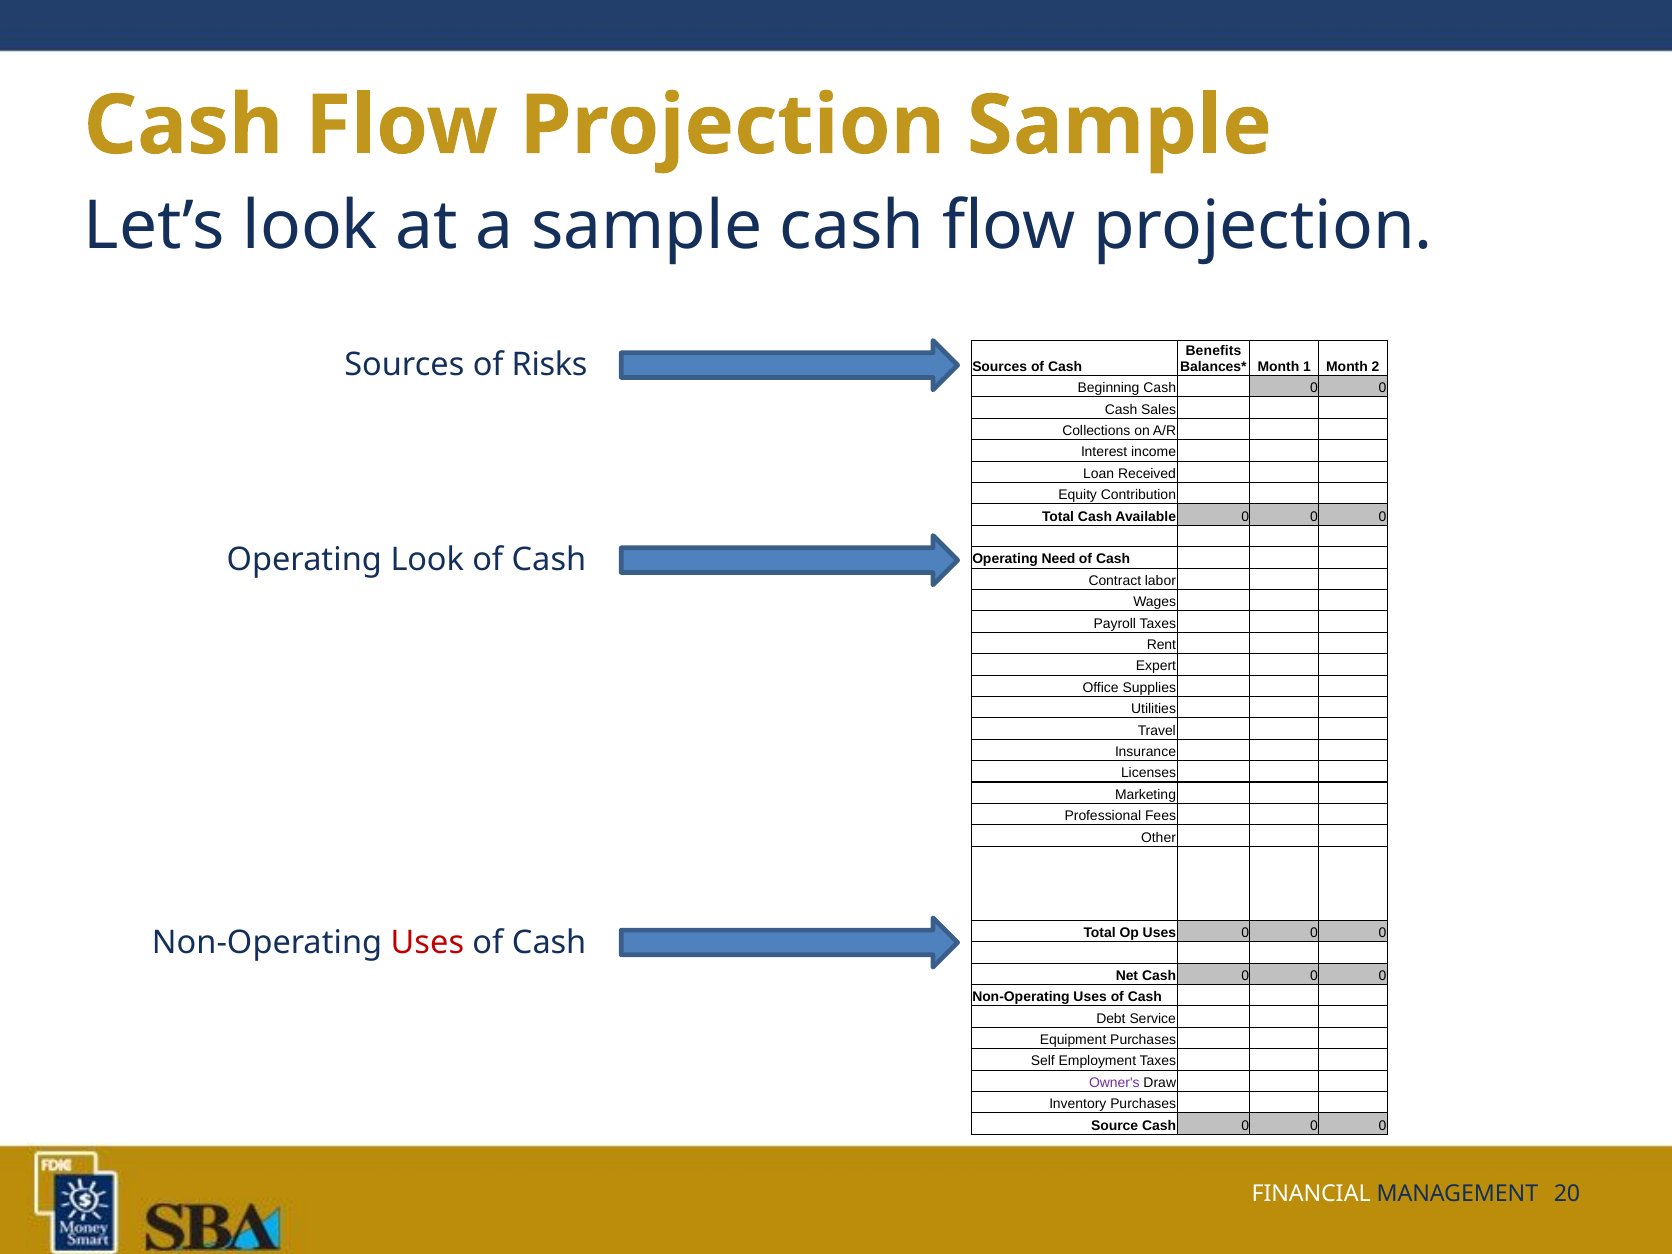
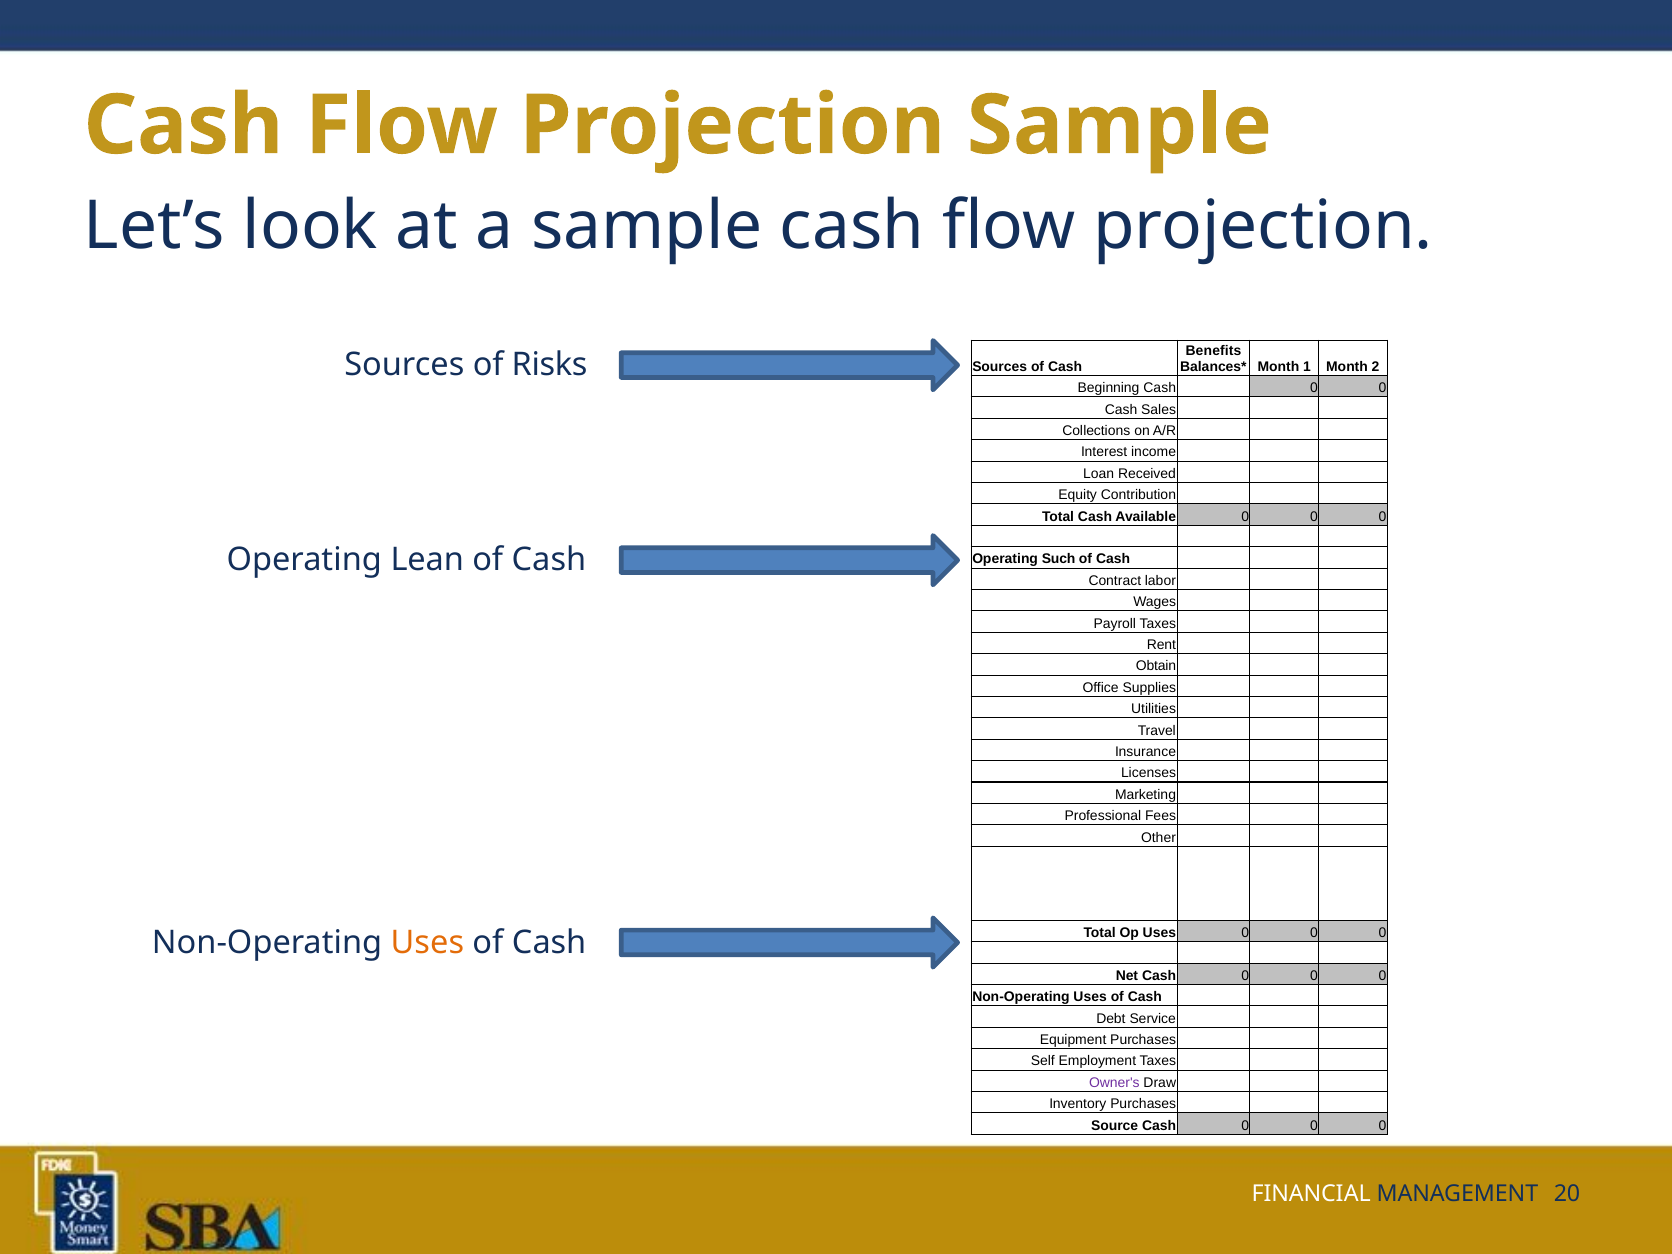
Operating Look: Look -> Lean
Need: Need -> Such
Expert: Expert -> Obtain
Uses at (427, 942) colour: red -> orange
